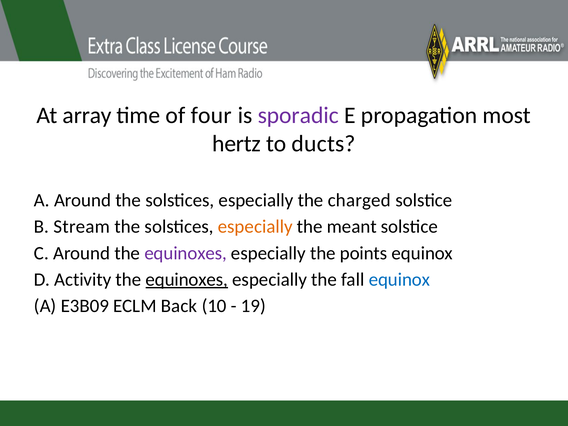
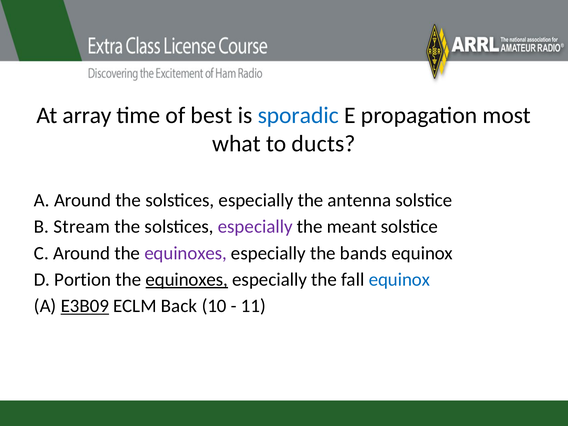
four: four -> best
sporadic colour: purple -> blue
hertz: hertz -> what
charged: charged -> antenna
especially at (255, 227) colour: orange -> purple
points: points -> bands
Activity: Activity -> Portion
E3B09 underline: none -> present
19: 19 -> 11
